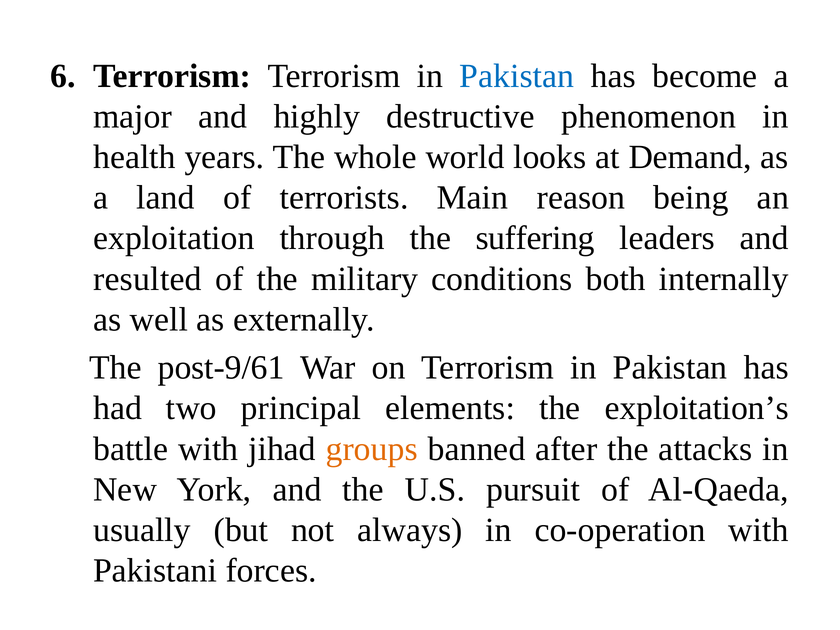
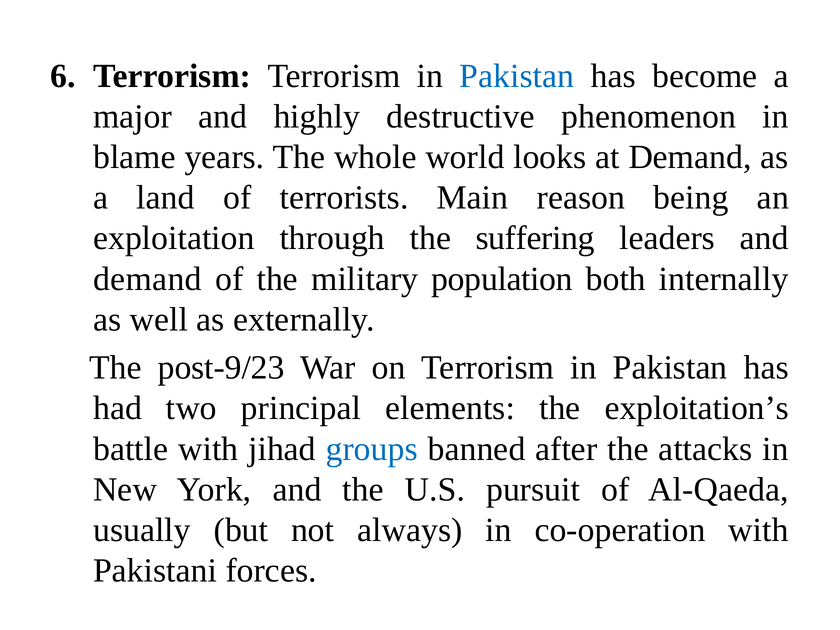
health: health -> blame
resulted at (147, 279): resulted -> demand
conditions: conditions -> population
post-9/61: post-9/61 -> post-9/23
groups colour: orange -> blue
